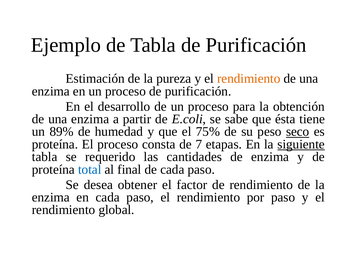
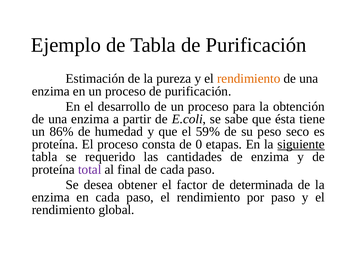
89%: 89% -> 86%
75%: 75% -> 59%
seco underline: present -> none
7: 7 -> 0
total colour: blue -> purple
de rendimiento: rendimiento -> determinada
